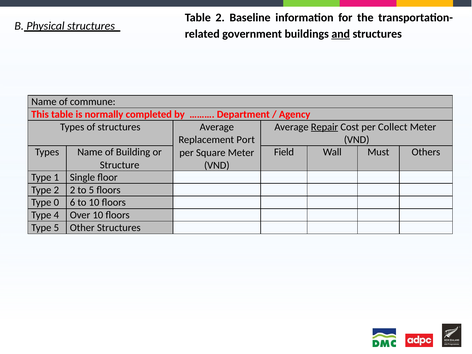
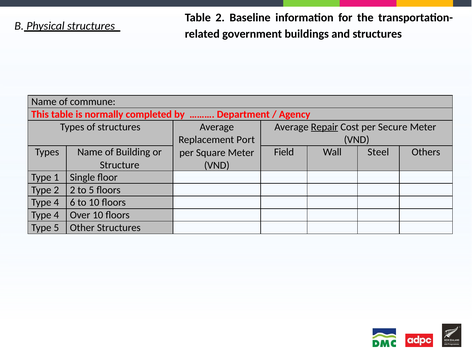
and underline: present -> none
Collect: Collect -> Secure
Must: Must -> Steel
0 at (56, 203): 0 -> 4
